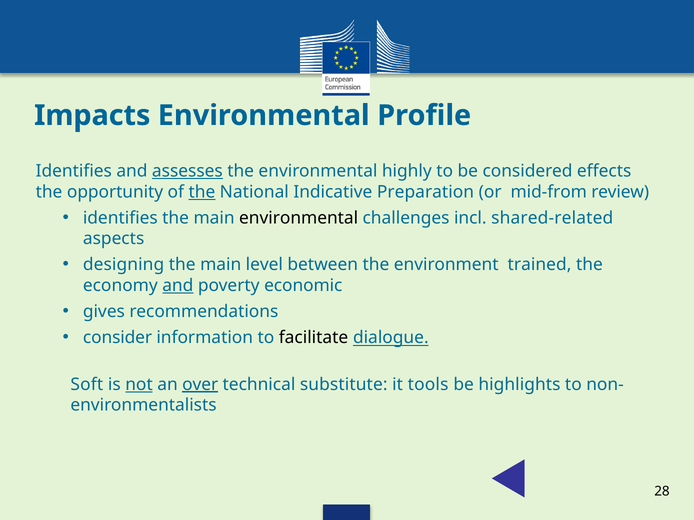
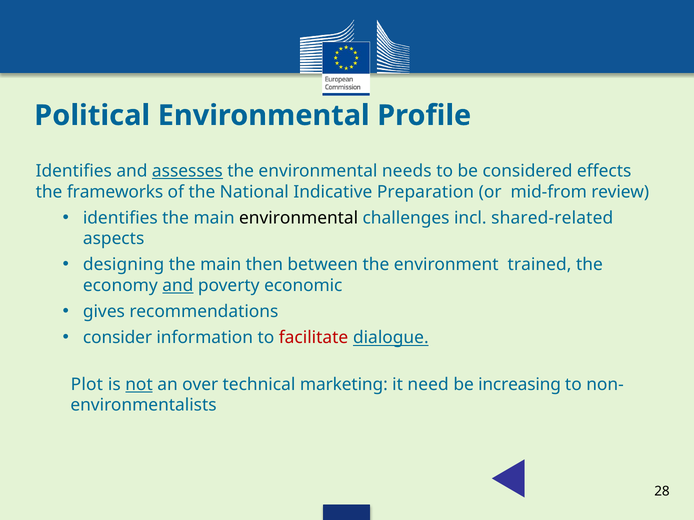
Impacts: Impacts -> Political
highly: highly -> needs
opportunity: opportunity -> frameworks
the at (202, 192) underline: present -> none
level: level -> then
facilitate colour: black -> red
Soft: Soft -> Plot
over underline: present -> none
substitute: substitute -> marketing
tools: tools -> need
highlights: highlights -> increasing
